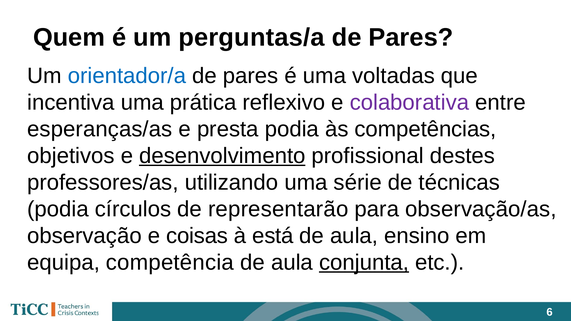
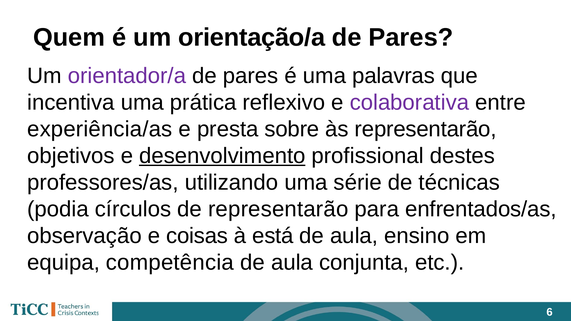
perguntas/a: perguntas/a -> orientação/a
orientador/a colour: blue -> purple
voltadas: voltadas -> palavras
esperanças/as: esperanças/as -> experiência/as
presta podia: podia -> sobre
às competências: competências -> representarão
observação/as: observação/as -> enfrentados/as
conjunta underline: present -> none
